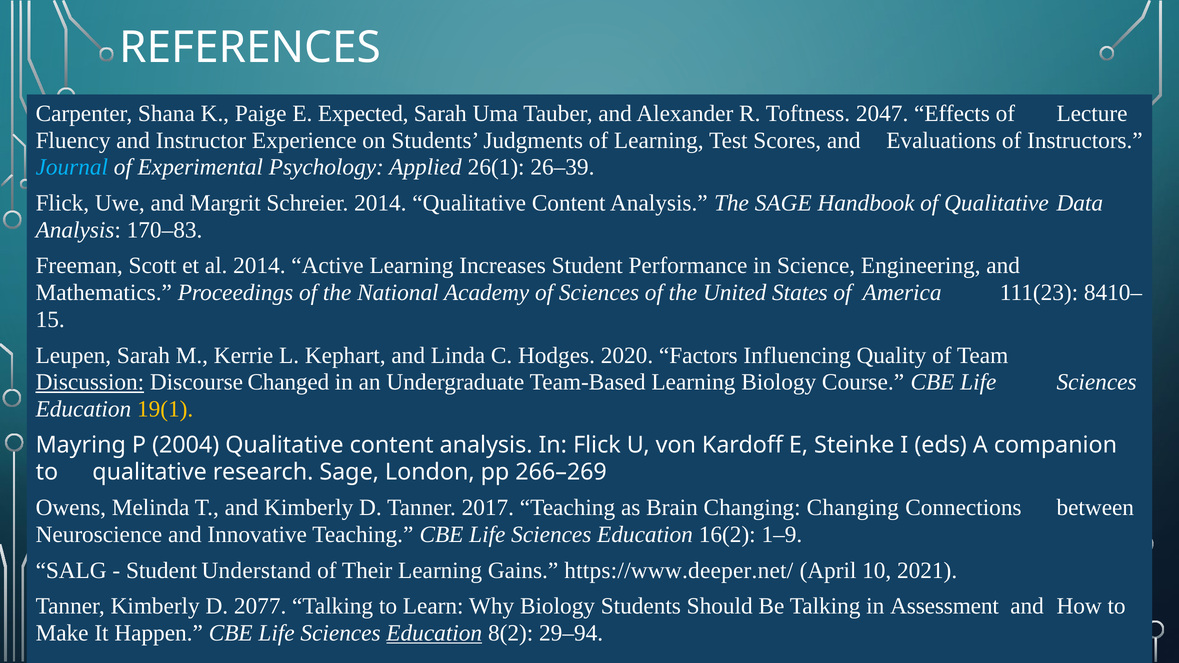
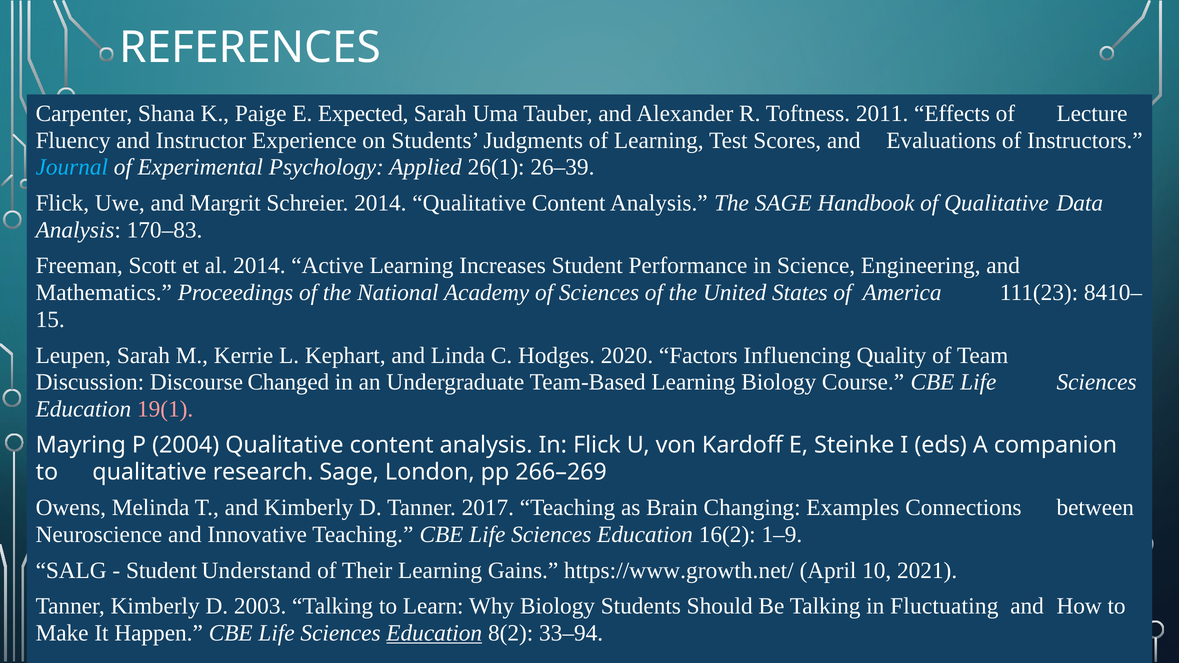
2047: 2047 -> 2011
Discussion underline: present -> none
19(1 colour: yellow -> pink
Changing Changing: Changing -> Examples
https://www.deeper.net/: https://www.deeper.net/ -> https://www.growth.net/
2077: 2077 -> 2003
Assessment: Assessment -> Fluctuating
29–94: 29–94 -> 33–94
